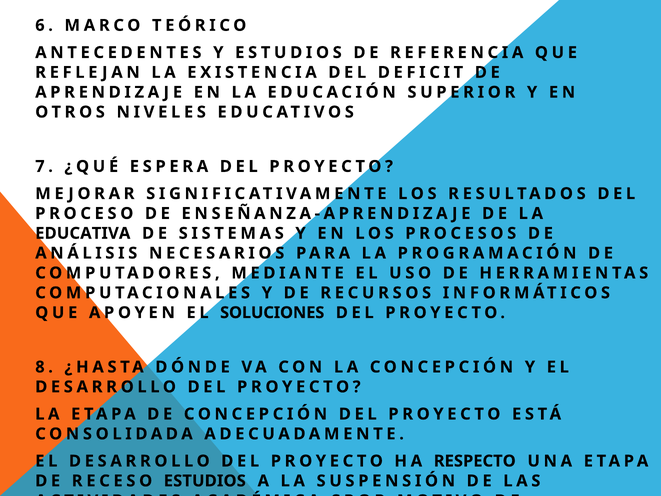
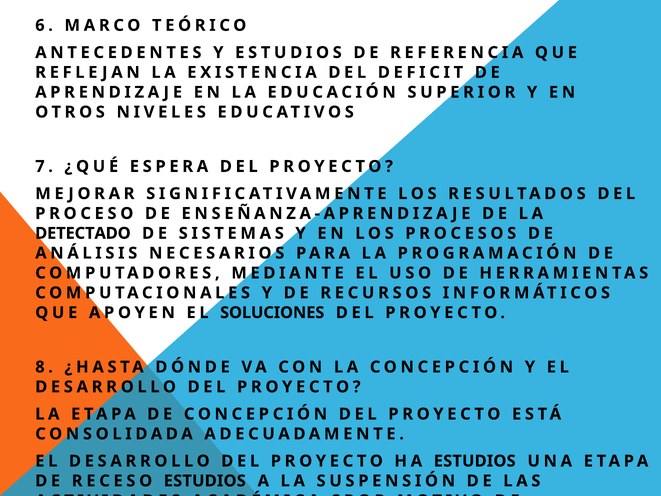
EDUCATIVA: EDUCATIVA -> DETECTADO
HA RESPECTO: RESPECTO -> ESTUDIOS
